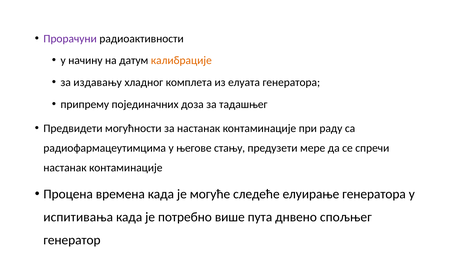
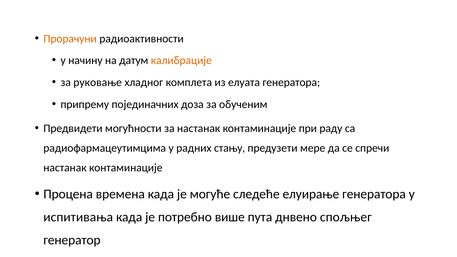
Прорачуни colour: purple -> orange
издавању: издавању -> руковање
тадашњег: тадашњег -> обученим
његове: његове -> радних
